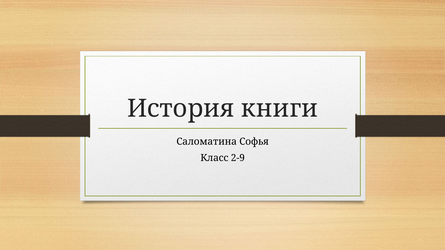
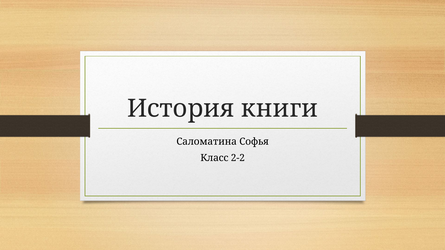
2-9: 2-9 -> 2-2
